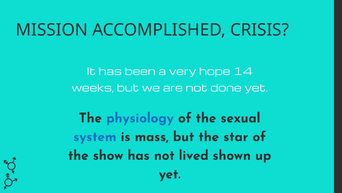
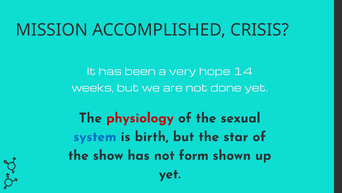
physiology colour: blue -> red
mass: mass -> birth
lived: lived -> form
